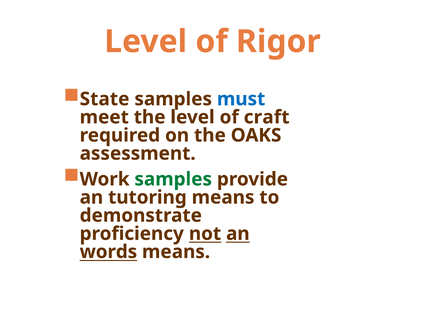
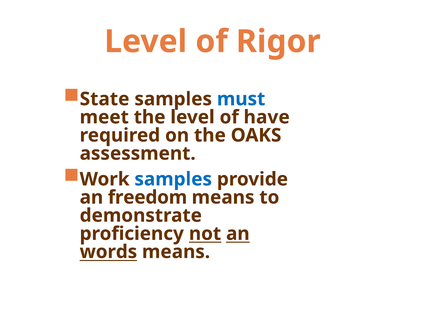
craft: craft -> have
samples at (173, 179) colour: green -> blue
tutoring: tutoring -> freedom
